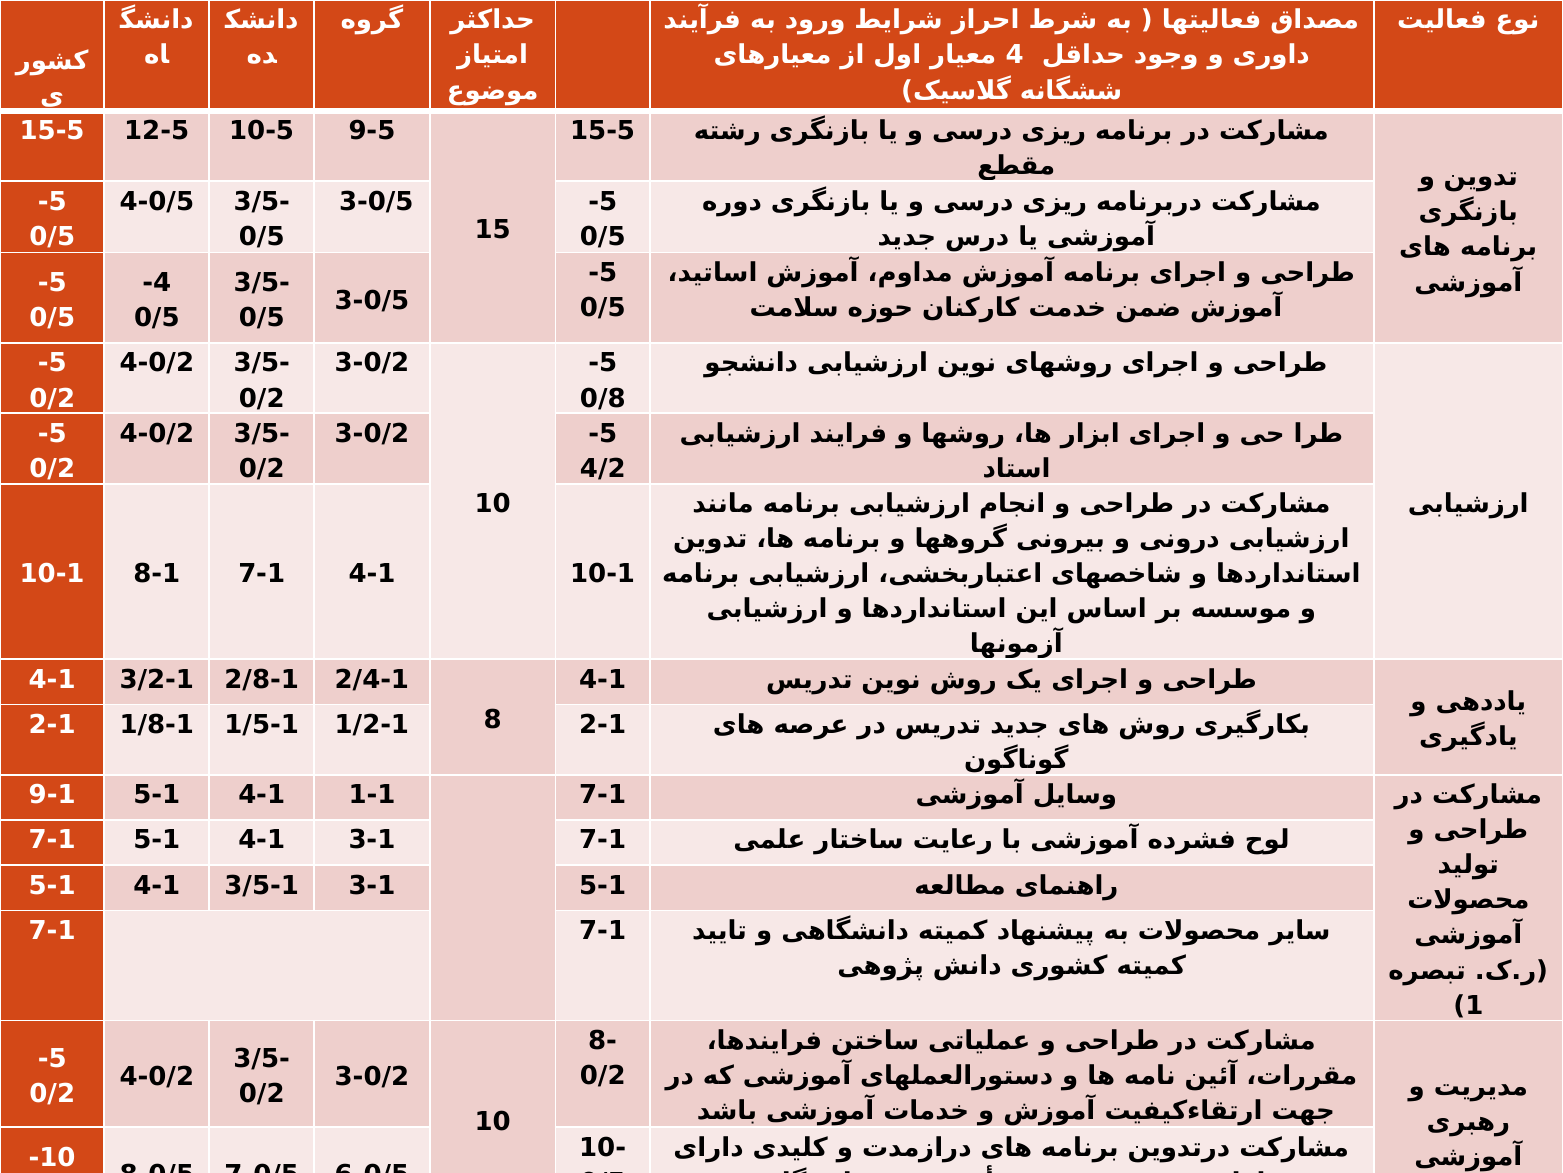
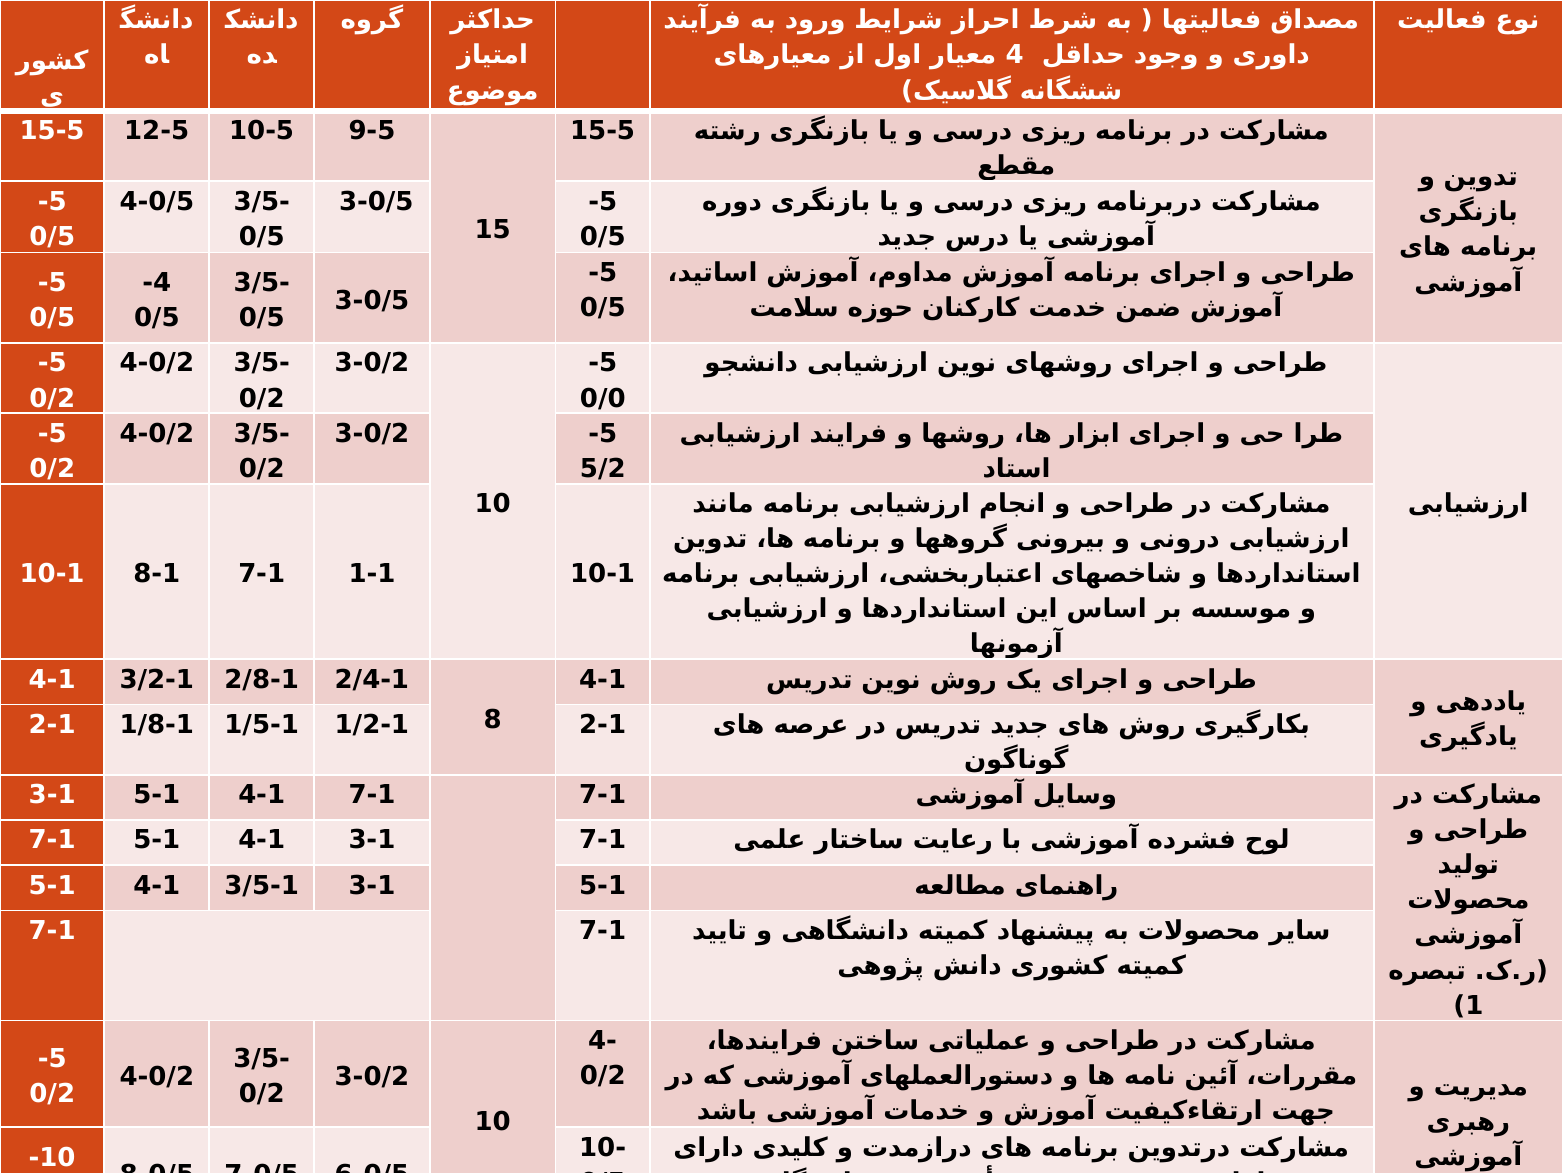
0/8: 0/8 -> 0/0
4/2: 4/2 -> 5/2
7-1 4-1: 4-1 -> 1-1
9-1 at (52, 794): 9-1 -> 3-1
4-1 1-1: 1-1 -> 7-1
8- at (603, 1040): 8- -> 4-
